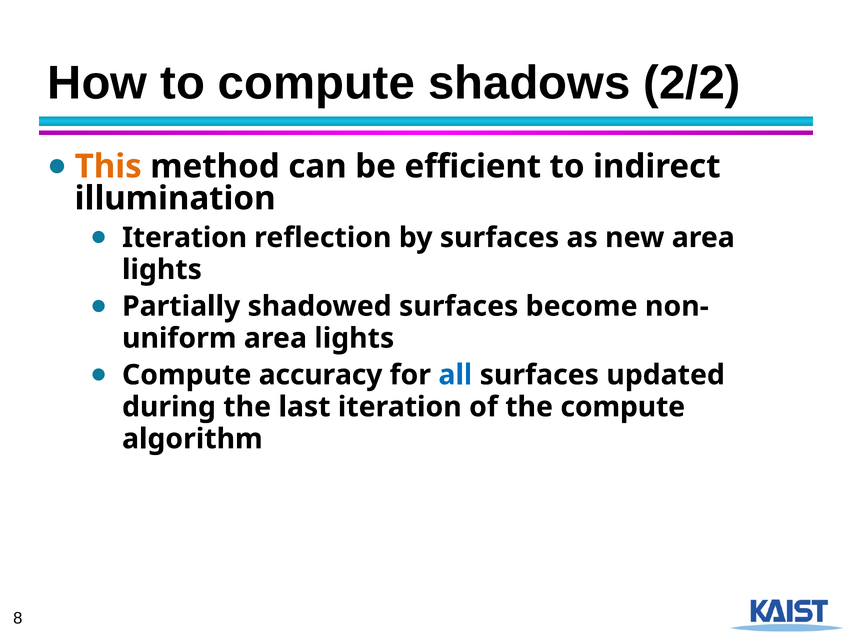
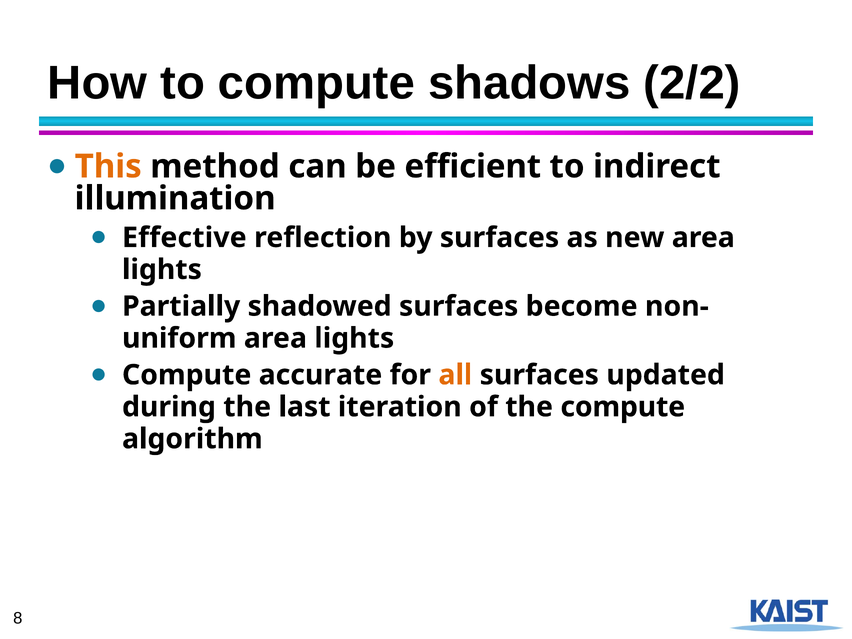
Iteration at (185, 238): Iteration -> Effective
accuracy: accuracy -> accurate
all colour: blue -> orange
